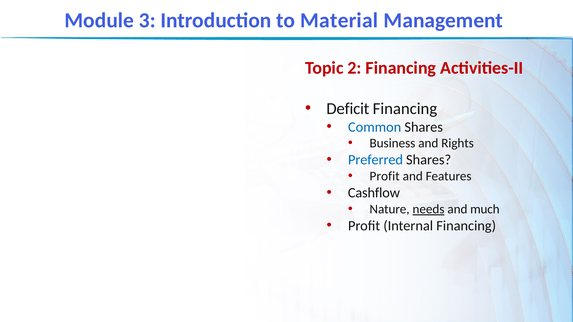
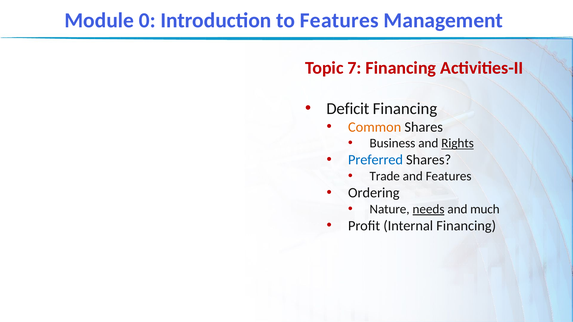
3: 3 -> 0
to Material: Material -> Features
2: 2 -> 7
Common colour: blue -> orange
Rights underline: none -> present
Profit at (385, 176): Profit -> Trade
Cashflow: Cashflow -> Ordering
